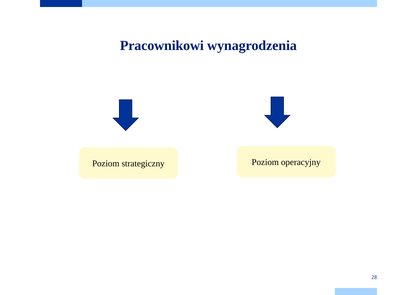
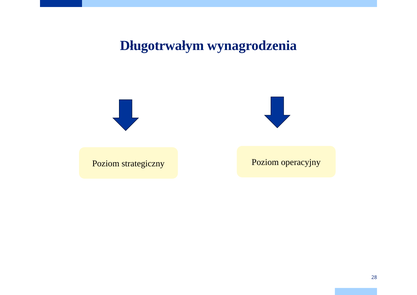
Pracownikowi: Pracownikowi -> Długotrwałym
